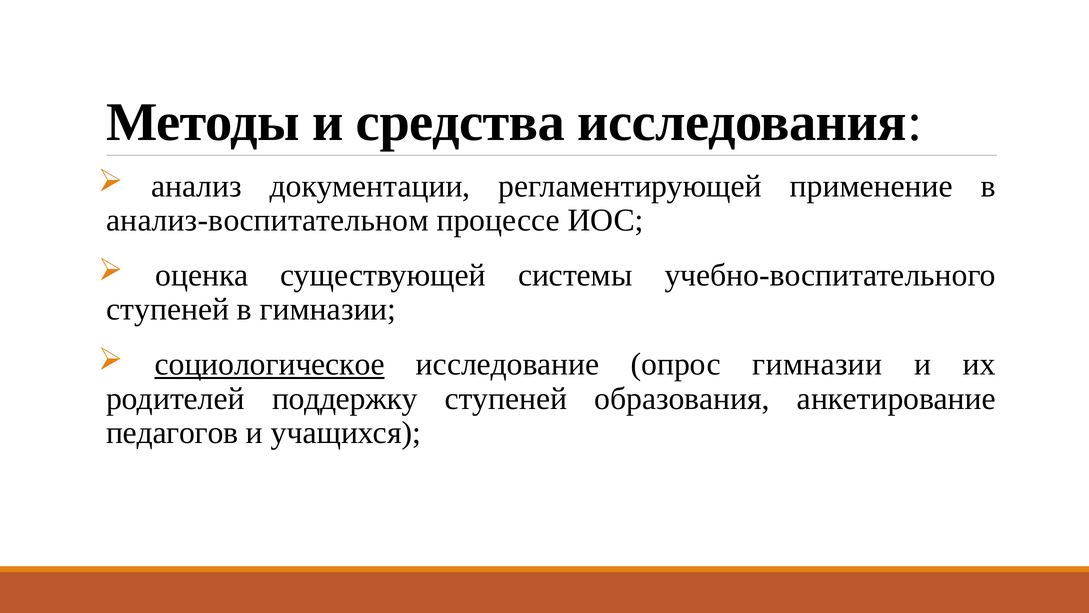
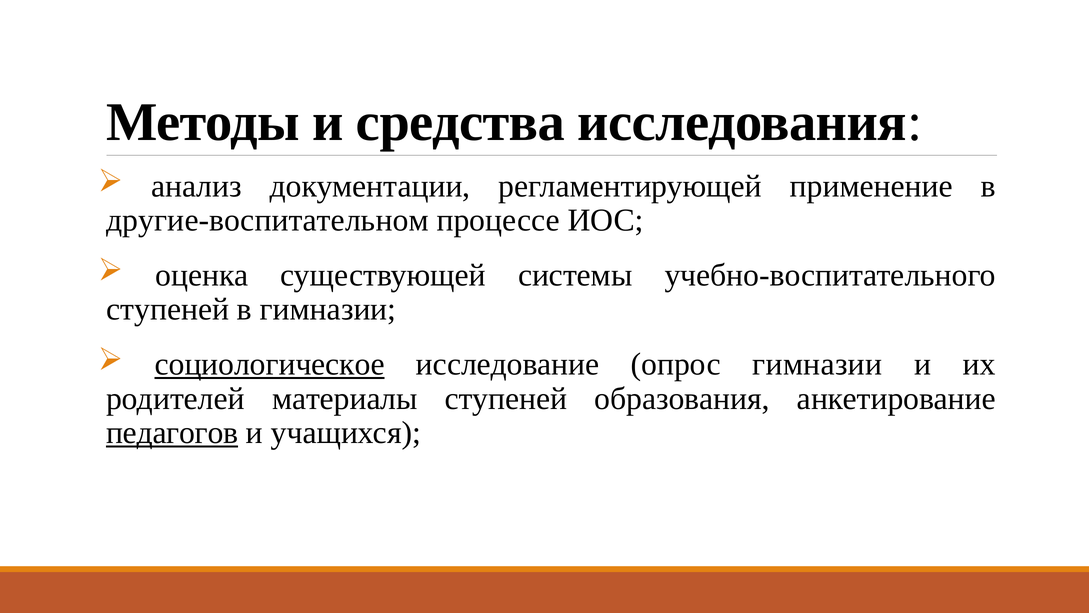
анализ-воспитательном: анализ-воспитательном -> другие-воспитательном
поддержку: поддержку -> материалы
педагогов underline: none -> present
